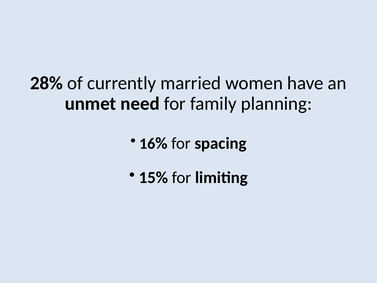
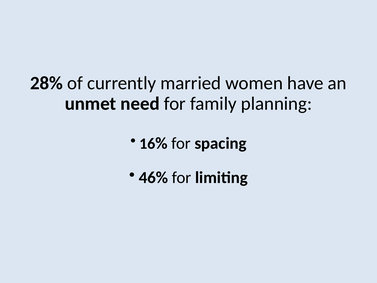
15%: 15% -> 46%
